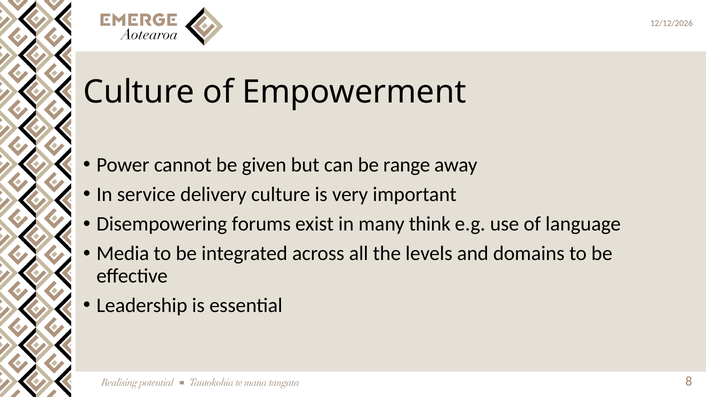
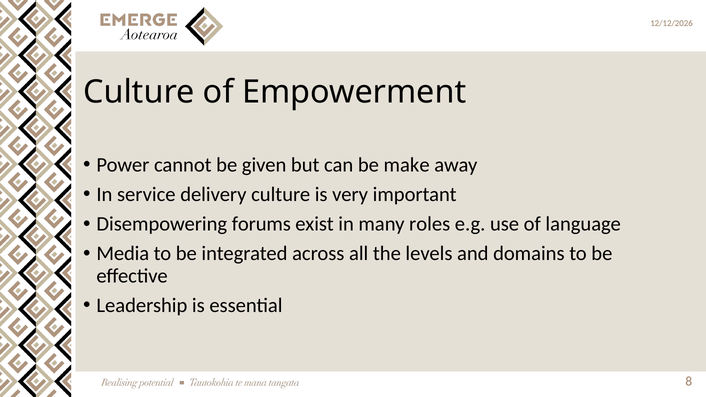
range: range -> make
think: think -> roles
